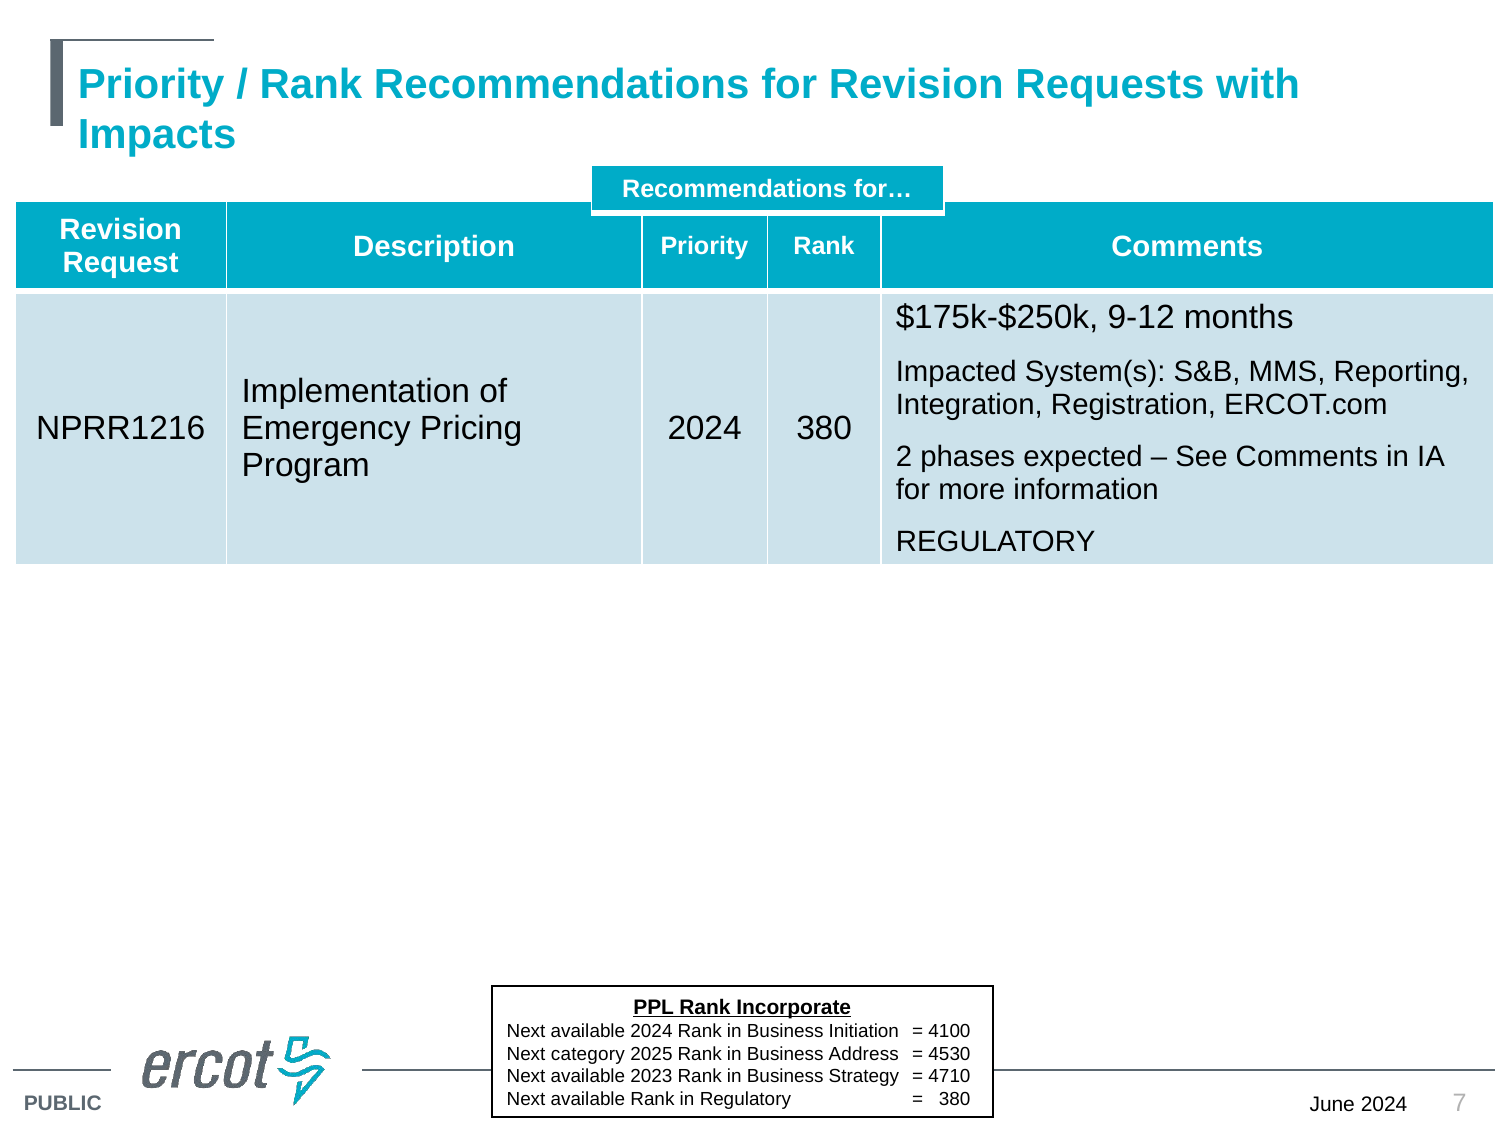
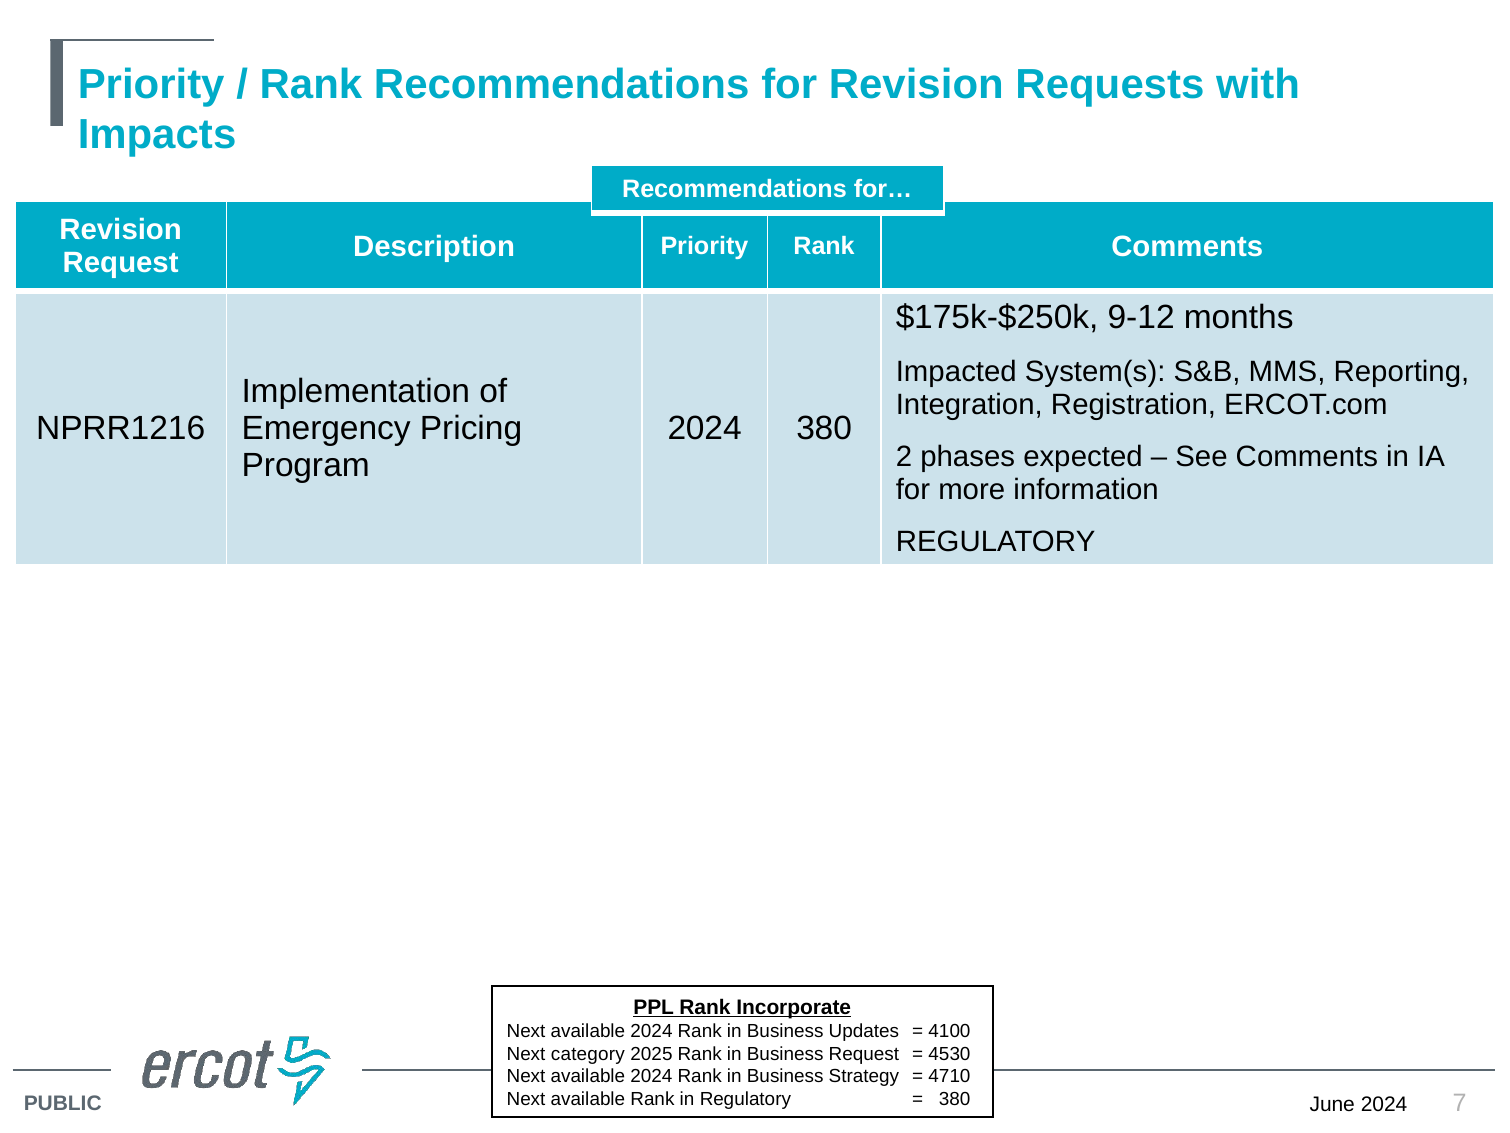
Initiation: Initiation -> Updates
Business Address: Address -> Request
2023 at (651, 1076): 2023 -> 2024
